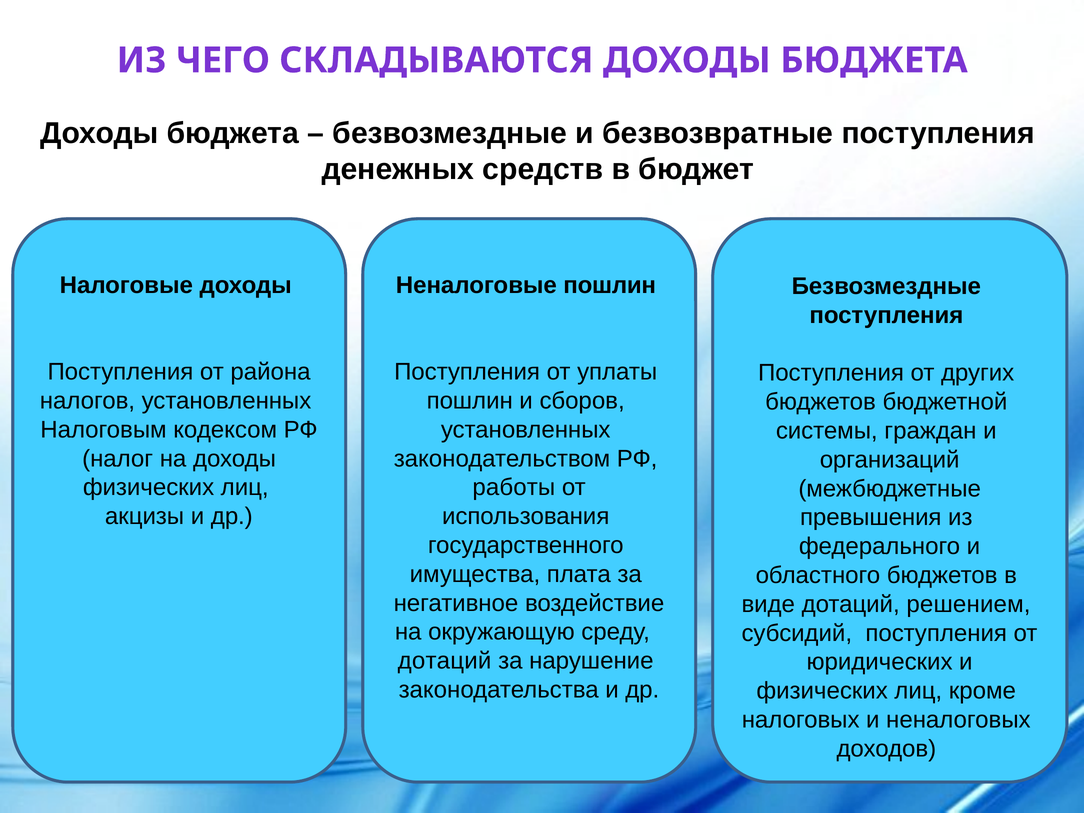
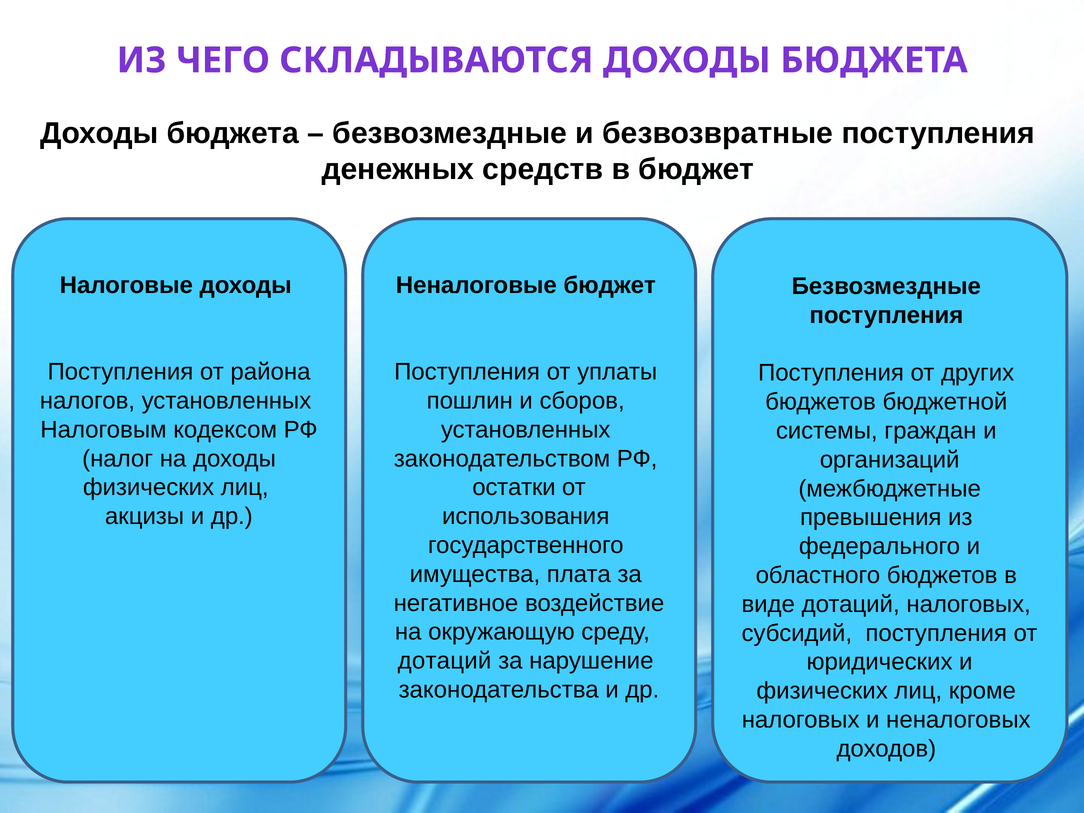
Неналоговые пошлин: пошлин -> бюджет
работы: работы -> остатки
дотаций решением: решением -> налоговых
